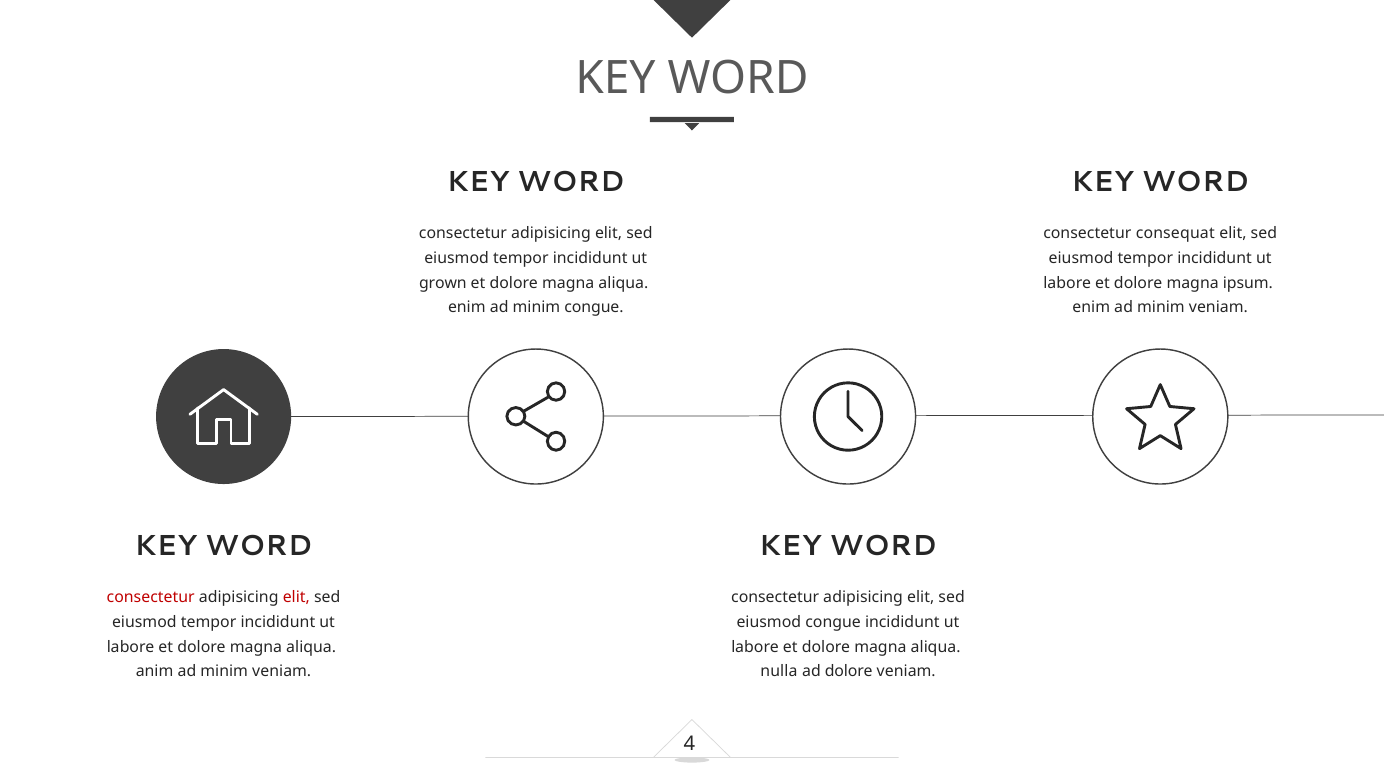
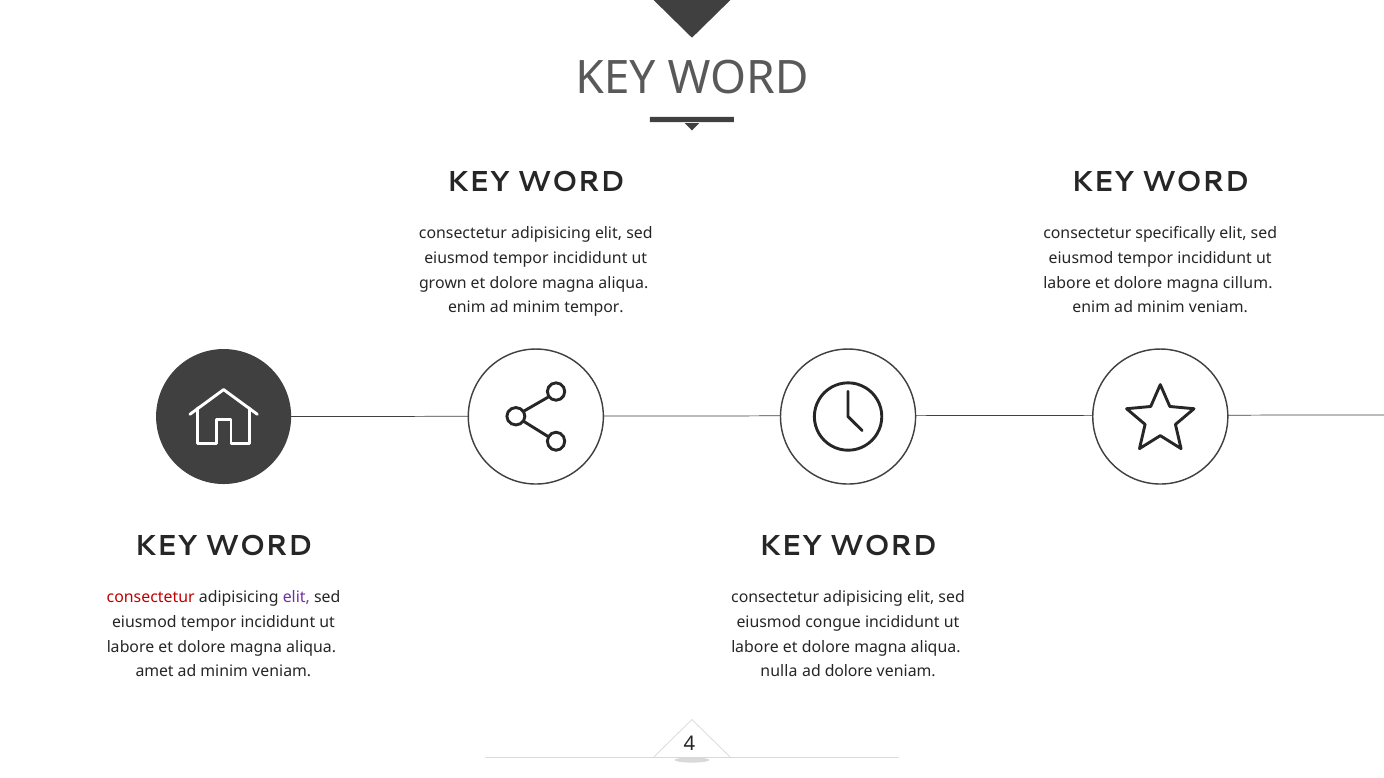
consequat: consequat -> specifically
ipsum: ipsum -> cillum
minim congue: congue -> tempor
elit at (296, 598) colour: red -> purple
anim: anim -> amet
